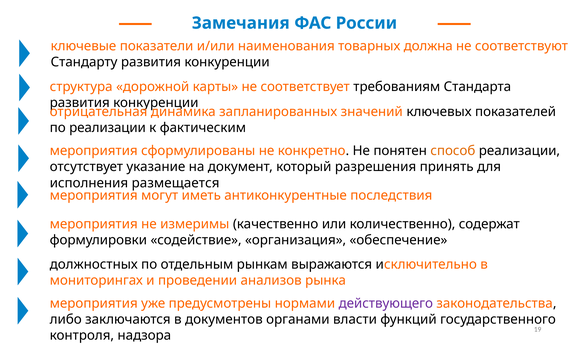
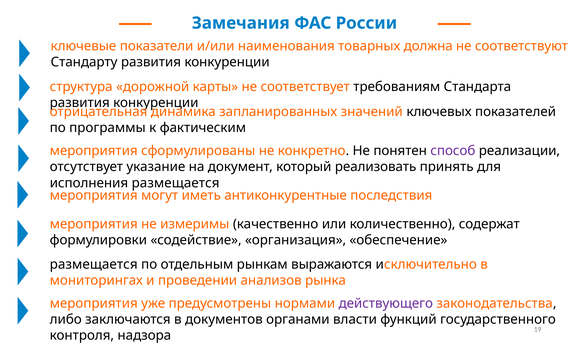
по реализации: реализации -> программы
способ colour: orange -> purple
разрешения: разрешения -> реализовать
должностных at (94, 264): должностных -> размещается
